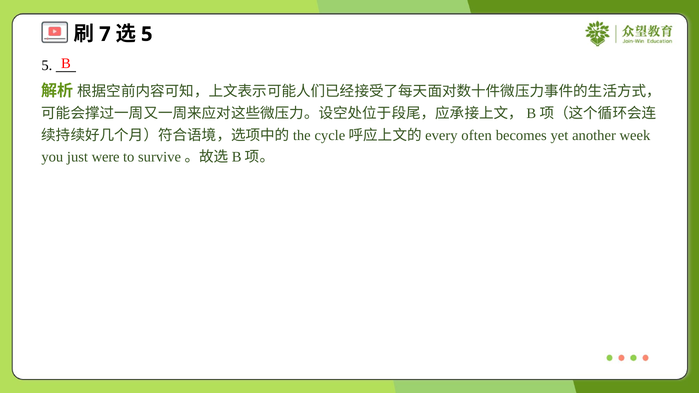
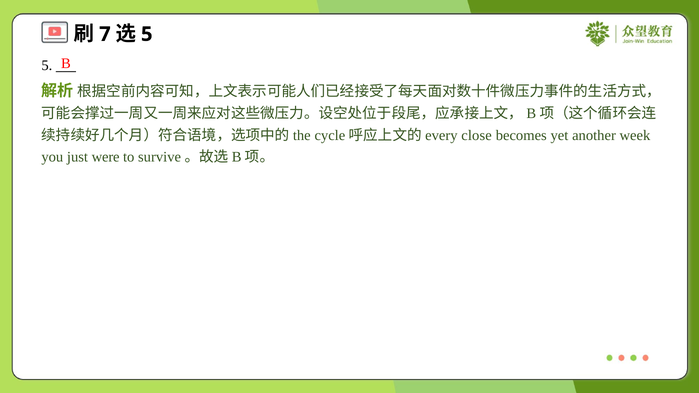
often: often -> close
